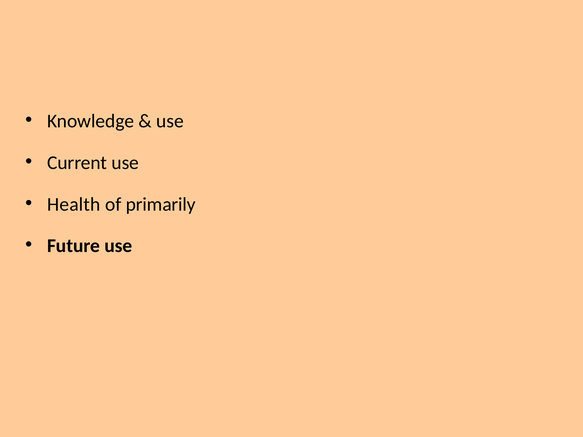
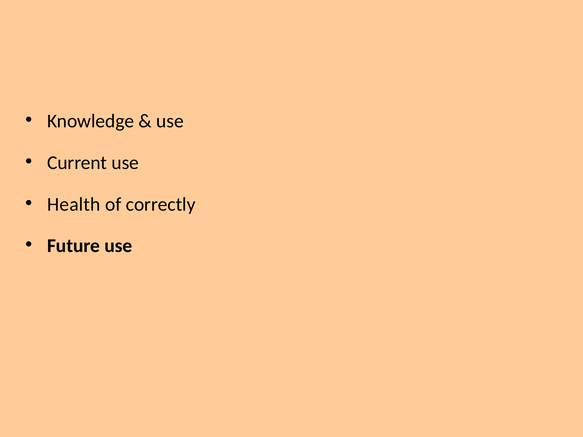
primarily: primarily -> correctly
